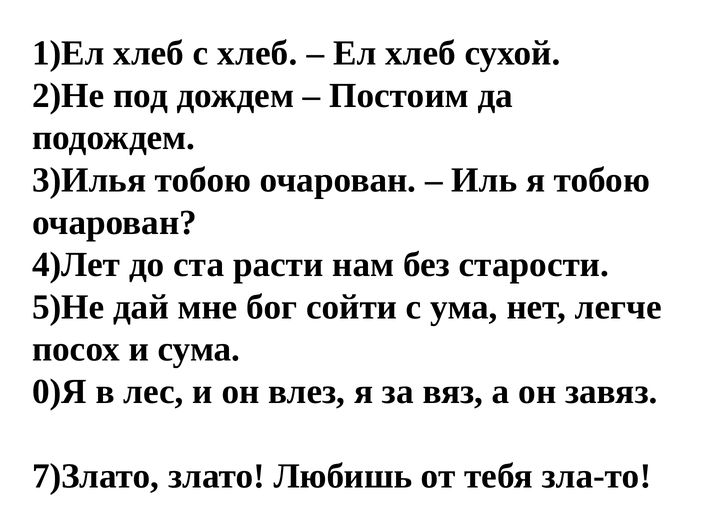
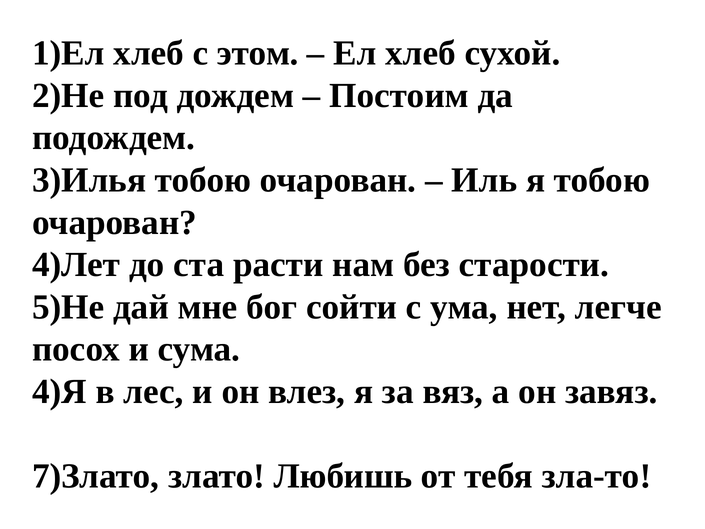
с хлеб: хлеб -> этом
0)Я: 0)Я -> 4)Я
